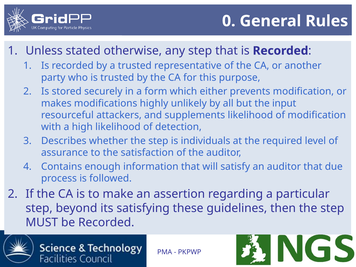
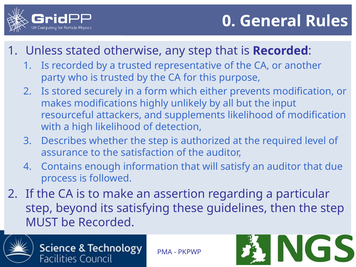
individuals: individuals -> authorized
